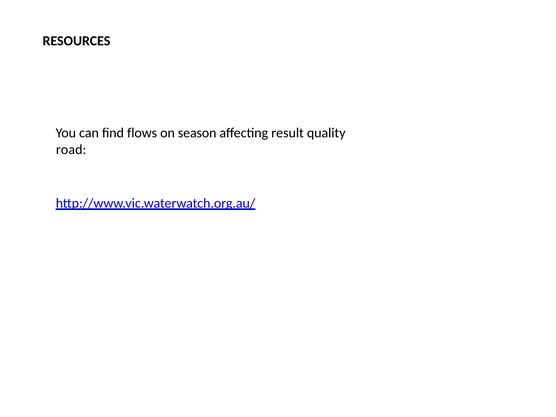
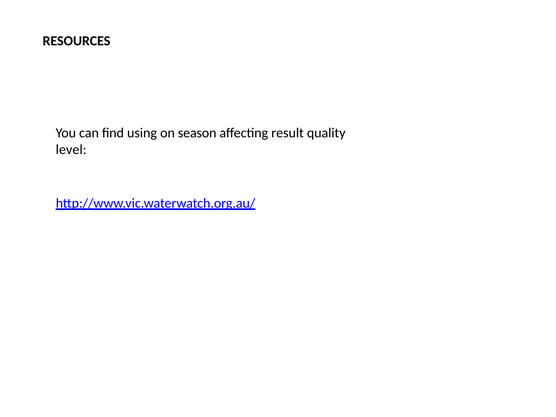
flows: flows -> using
road: road -> level
